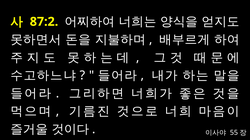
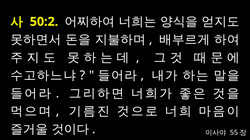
87:2: 87:2 -> 50:2
